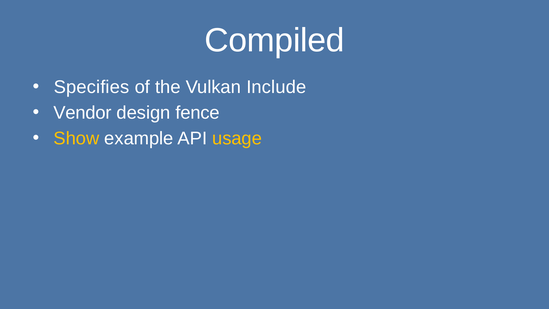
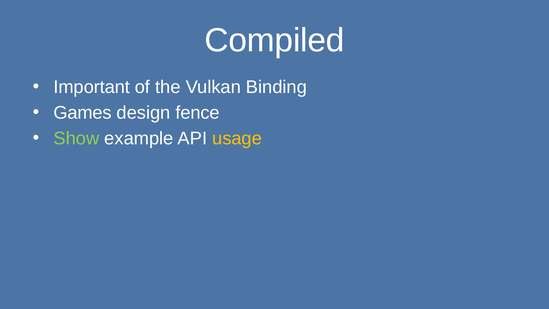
Specifies: Specifies -> Important
Include: Include -> Binding
Vendor: Vendor -> Games
Show colour: yellow -> light green
